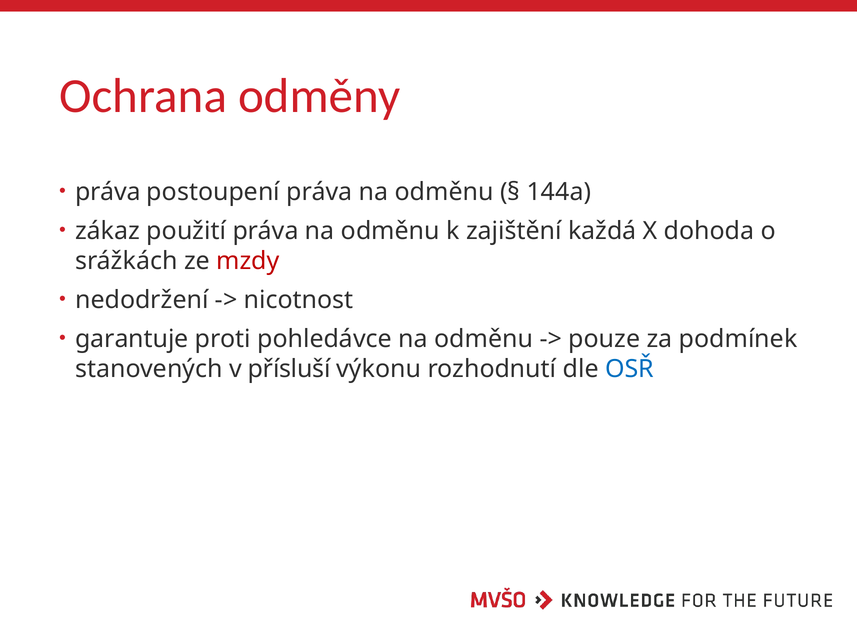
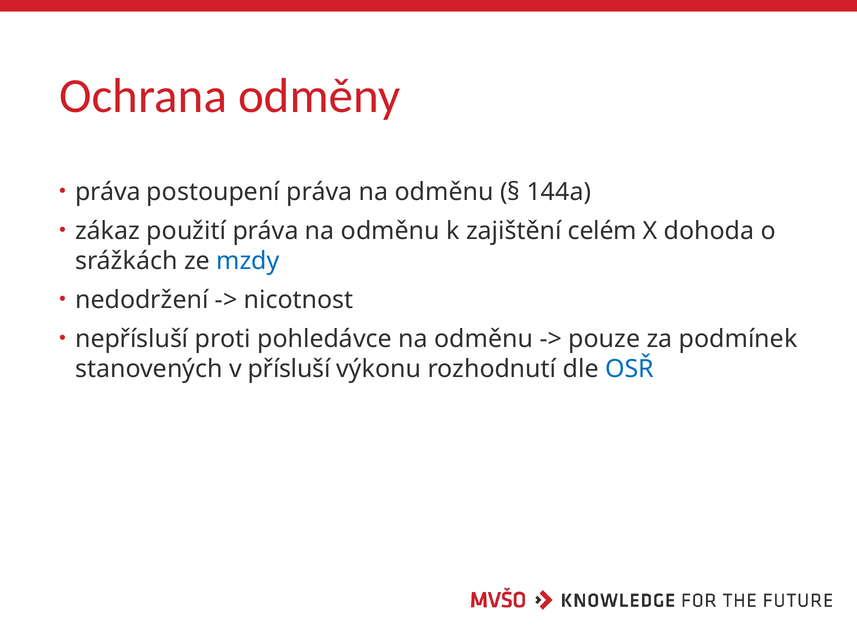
každá: každá -> celém
mzdy colour: red -> blue
garantuje: garantuje -> nepřísluší
